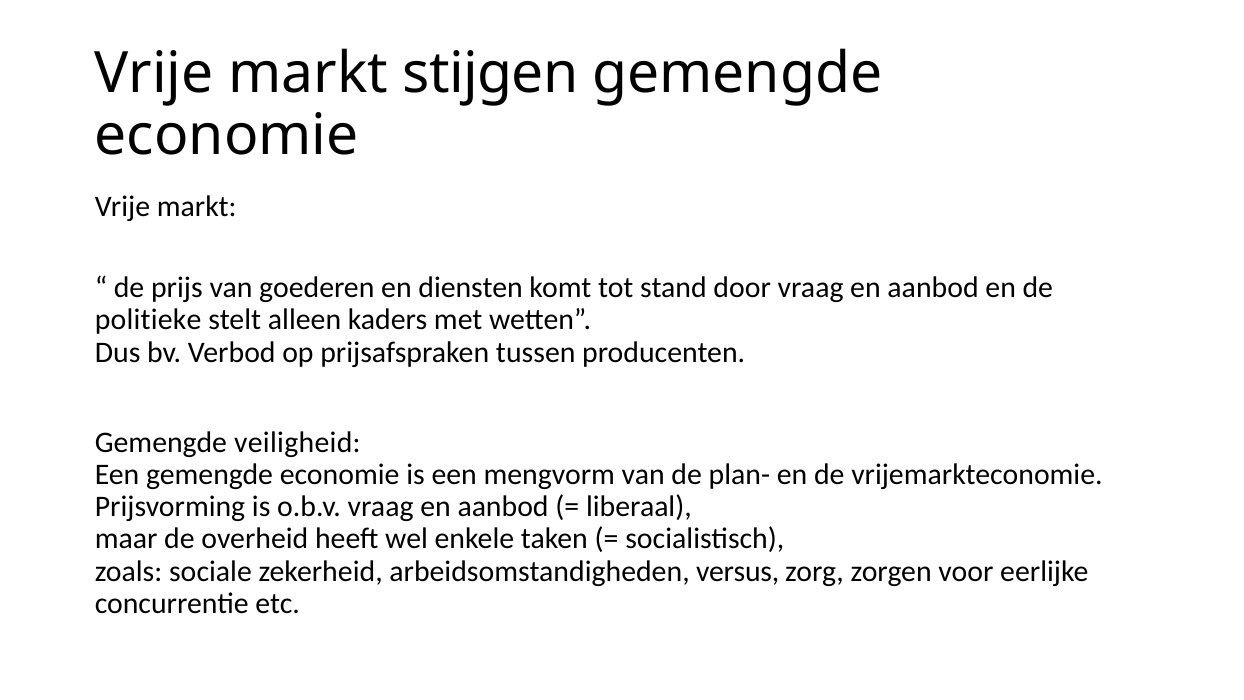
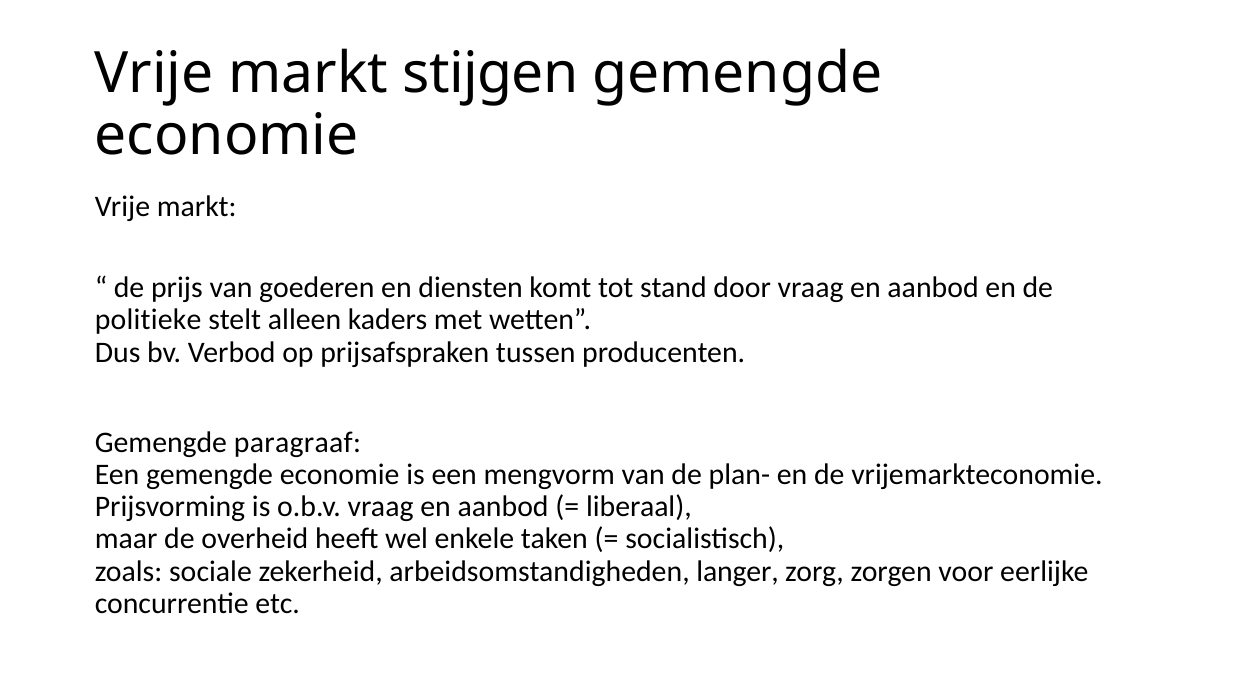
veiligheid: veiligheid -> paragraaf
versus: versus -> langer
